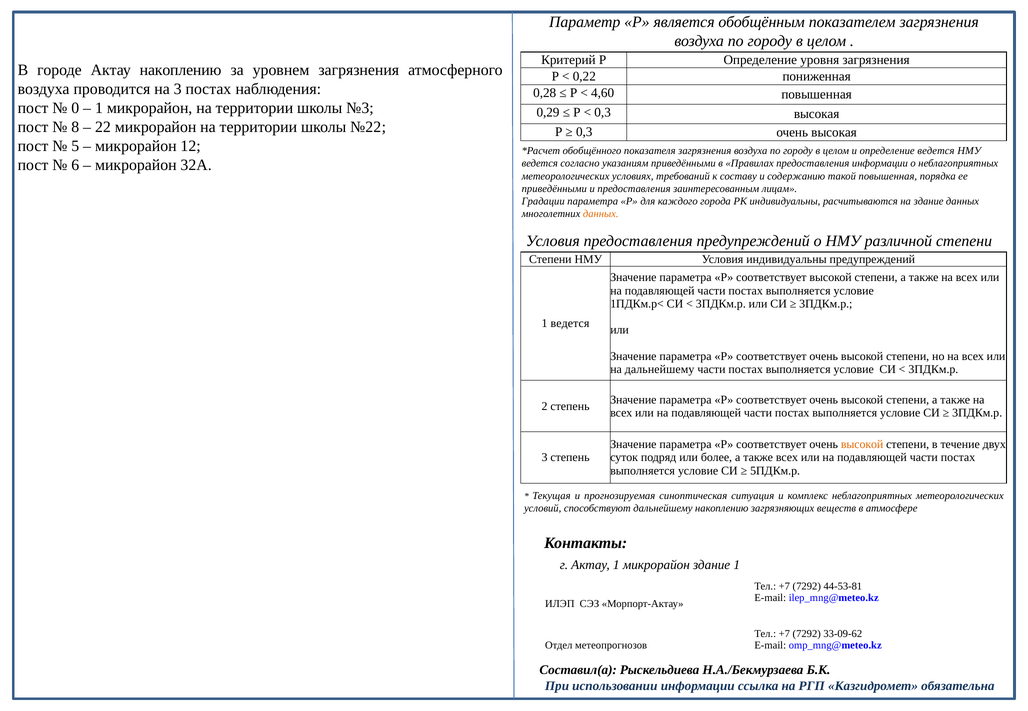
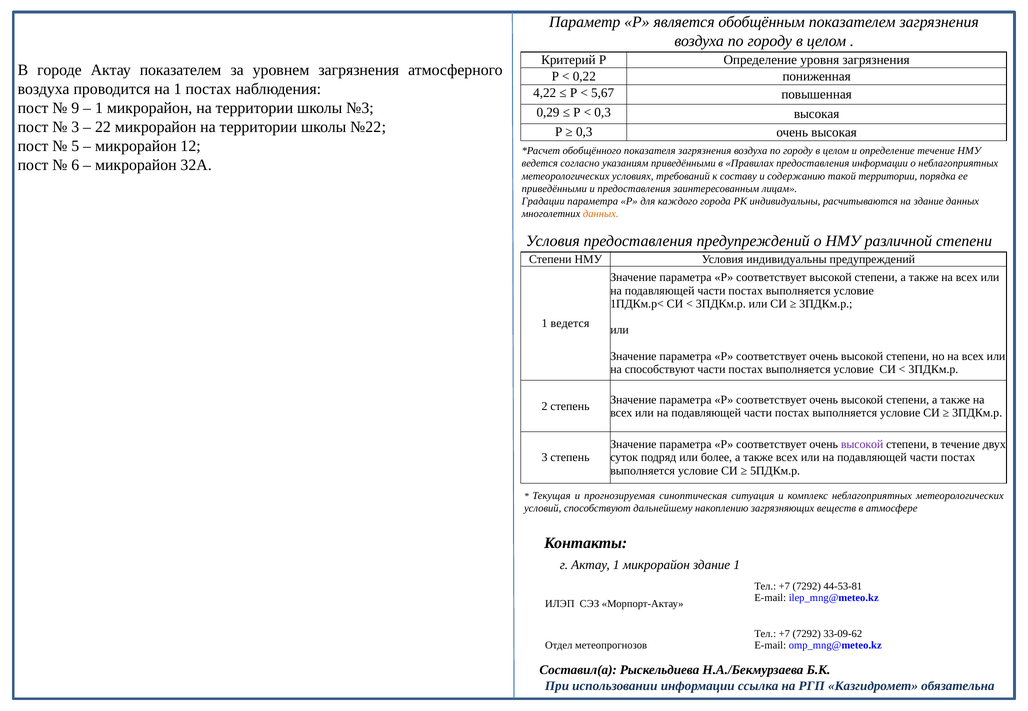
Актау накоплению: накоплению -> показателем
на 3: 3 -> 1
0,28: 0,28 -> 4,22
4,60: 4,60 -> 5,67
0: 0 -> 9
8 at (75, 127): 8 -> 3
определение ведется: ведется -> течение
такой повышенная: повышенная -> территории
на дальнейшему: дальнейшему -> способствуют
высокой at (862, 445) colour: orange -> purple
